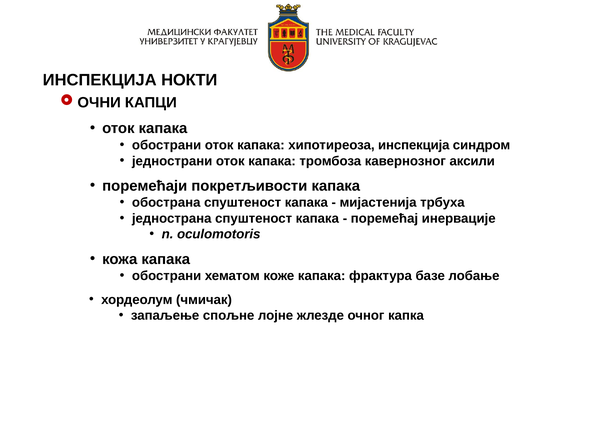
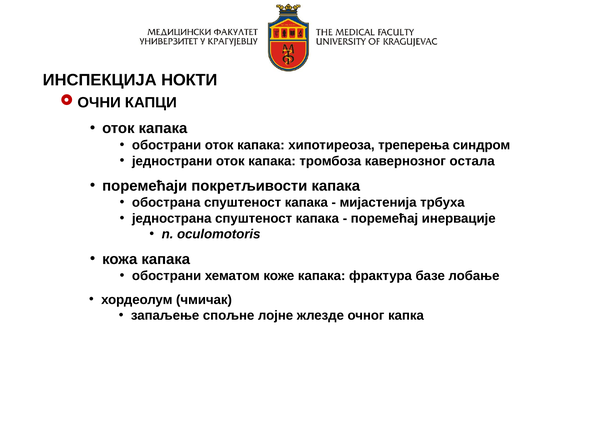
хипотиреоза инспекција: инспекција -> треперења
аксили: аксили -> остала
